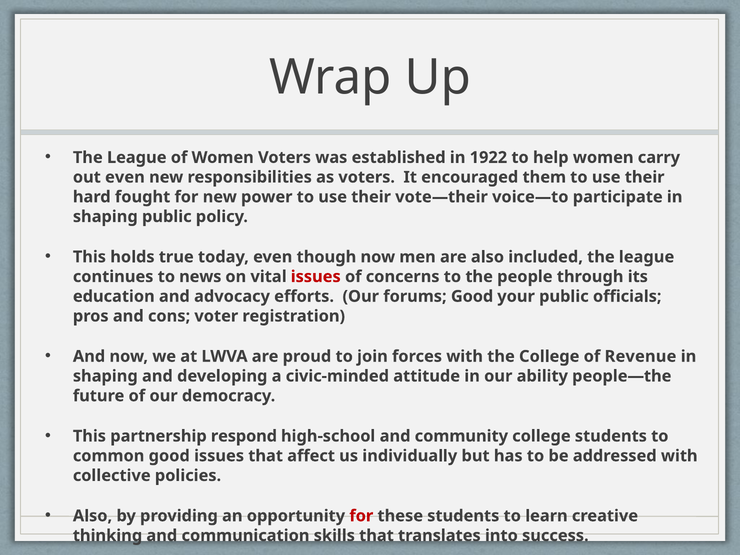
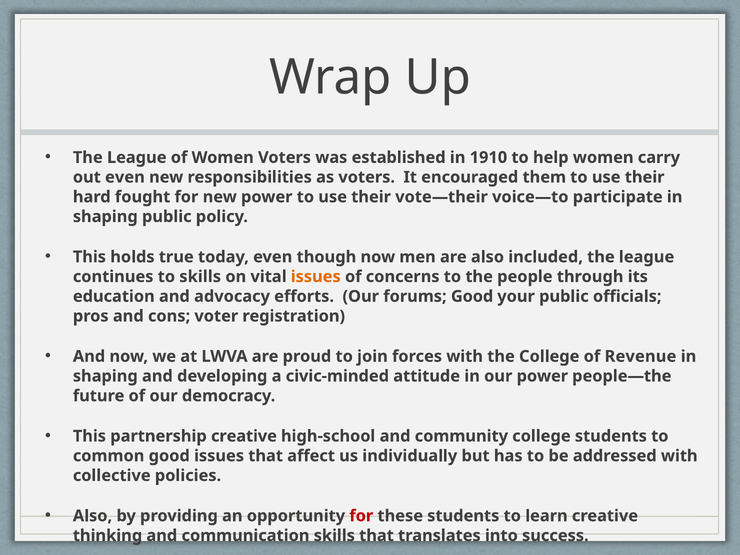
1922: 1922 -> 1910
to news: news -> skills
issues at (316, 277) colour: red -> orange
our ability: ability -> power
partnership respond: respond -> creative
